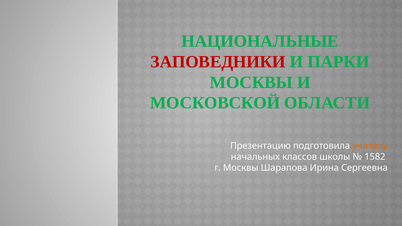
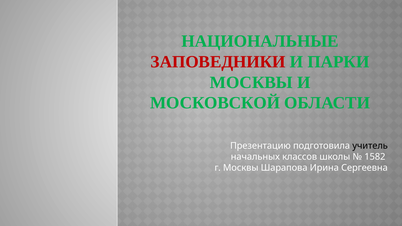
учитель colour: orange -> black
